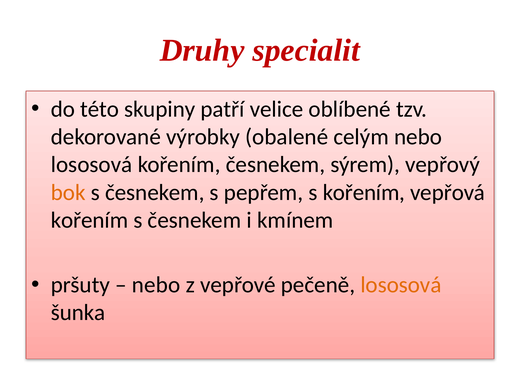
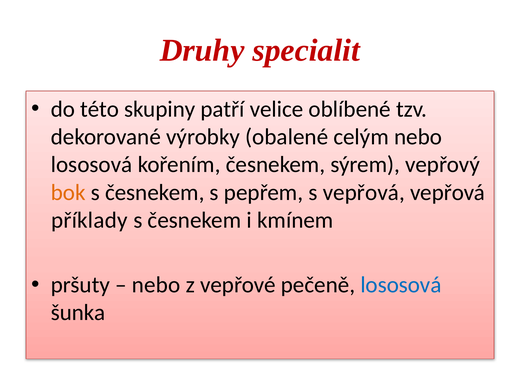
s kořením: kořením -> vepřová
kořením at (89, 220): kořením -> příklady
lososová at (401, 285) colour: orange -> blue
